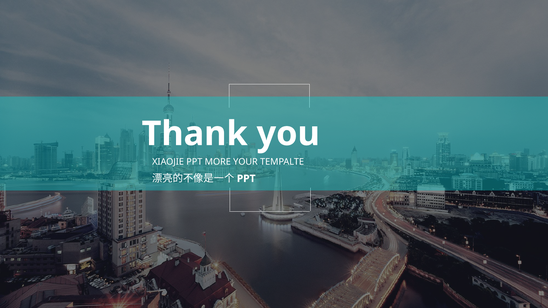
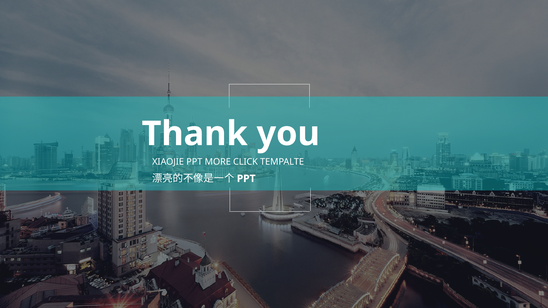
YOUR: YOUR -> CLICK
